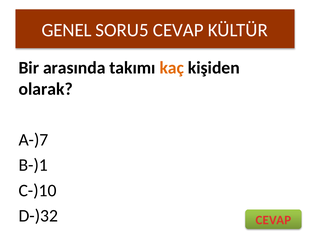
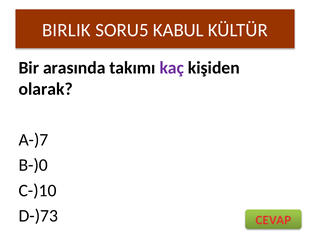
GENEL: GENEL -> BIRLIK
SORU5 CEVAP: CEVAP -> KABUL
kaç colour: orange -> purple
B-)1: B-)1 -> B-)0
D-)32: D-)32 -> D-)73
